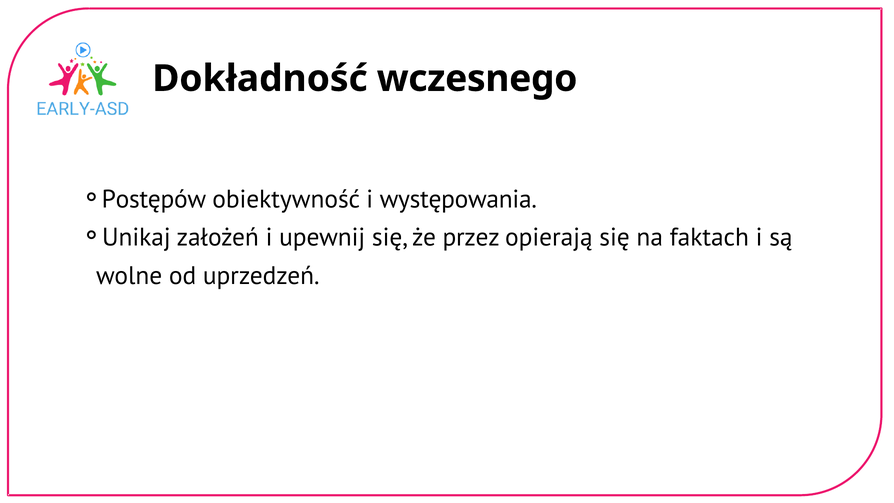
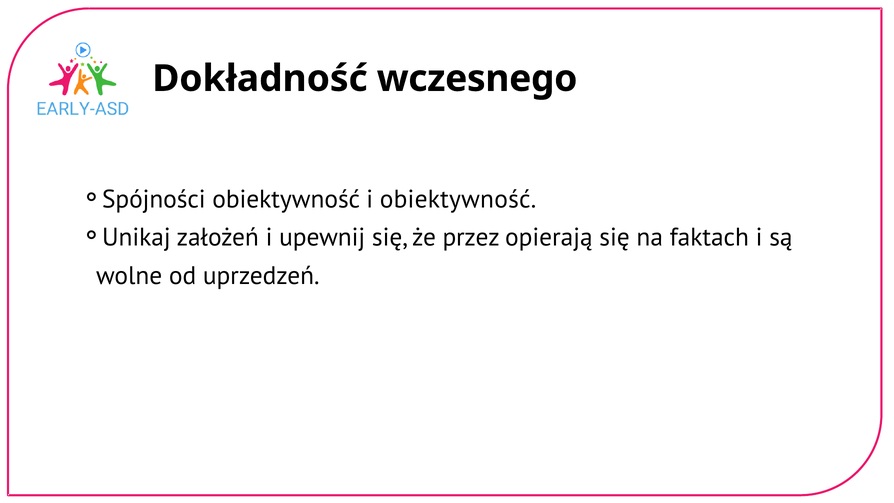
Postępów: Postępów -> Spójności
i występowania: występowania -> obiektywność
